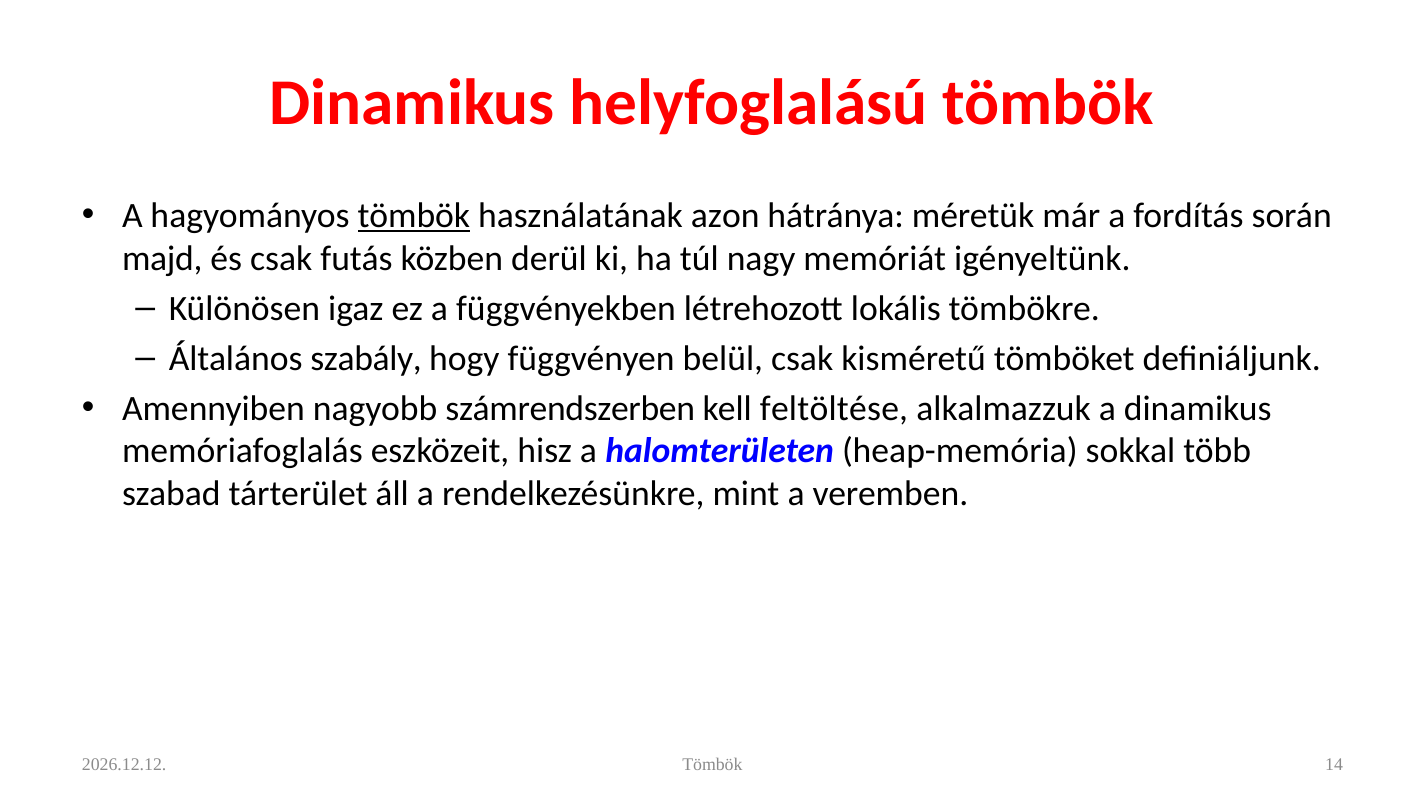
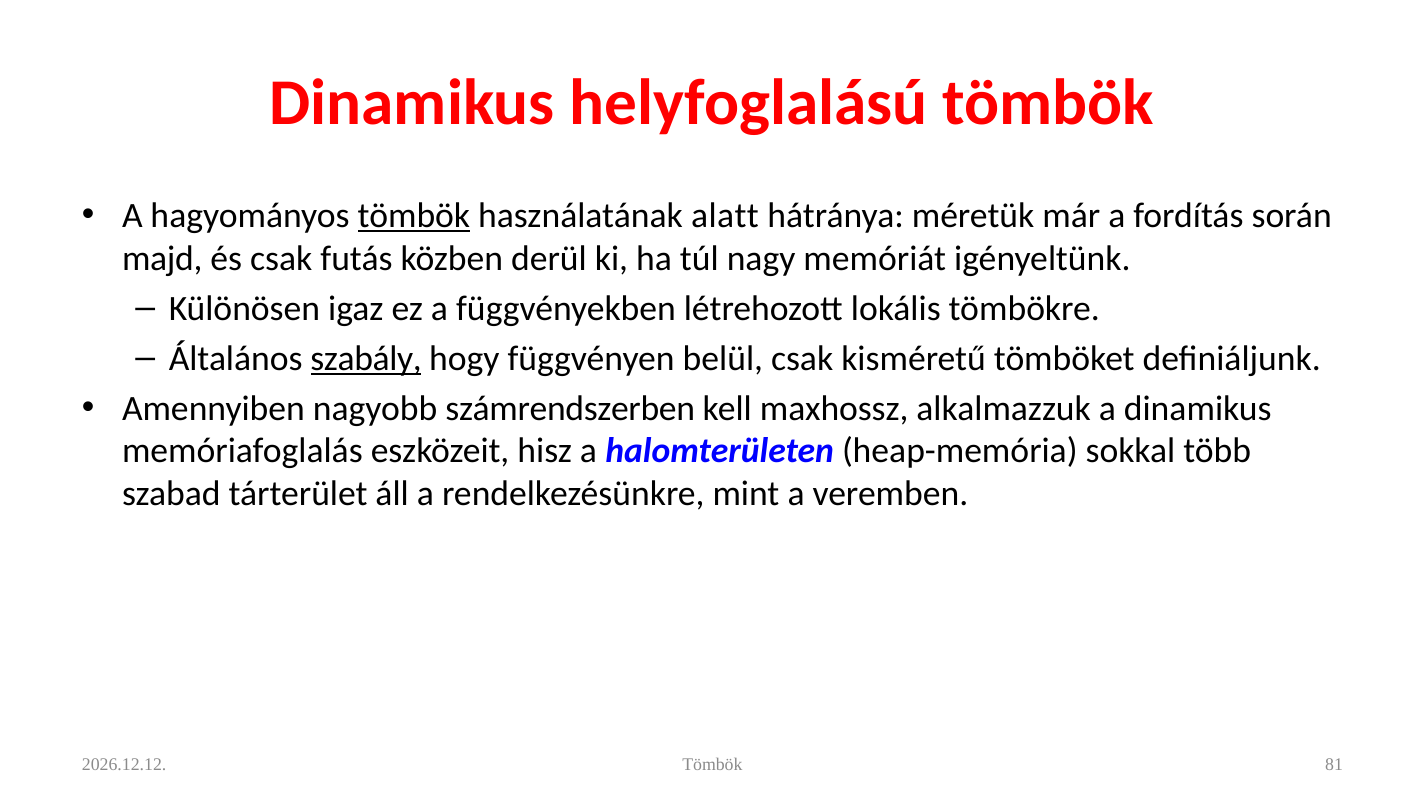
azon: azon -> alatt
szabály underline: none -> present
feltöltése: feltöltése -> maxhossz
14: 14 -> 81
